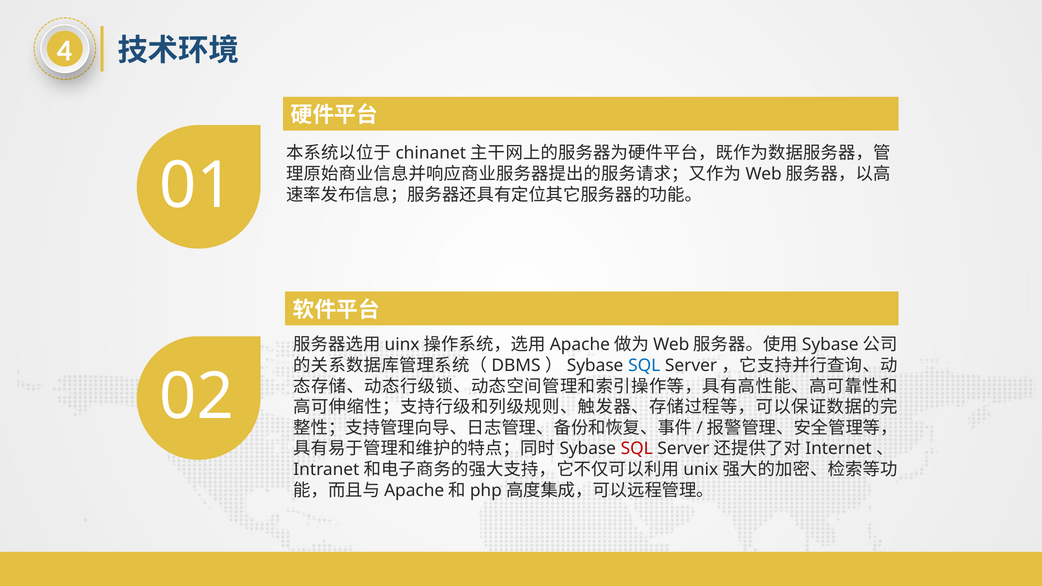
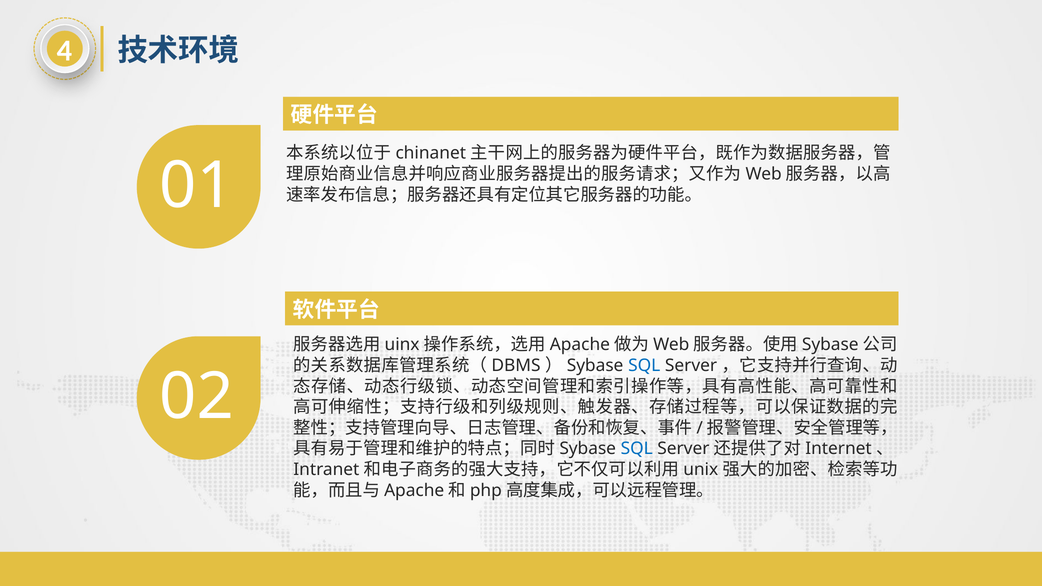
SQL at (637, 449) colour: red -> blue
